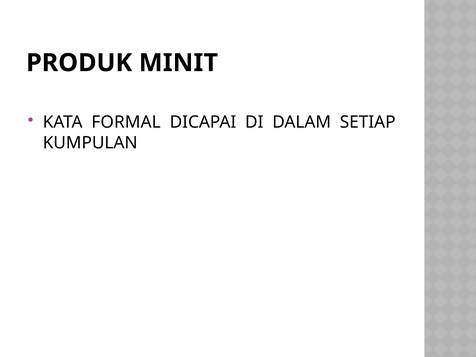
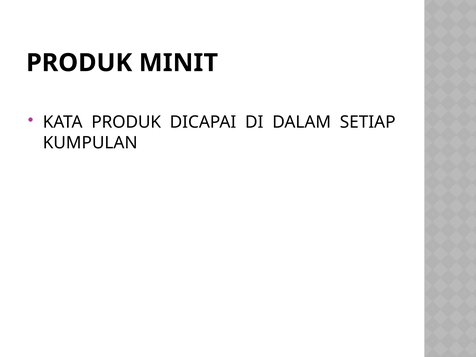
KATA FORMAL: FORMAL -> PRODUK
